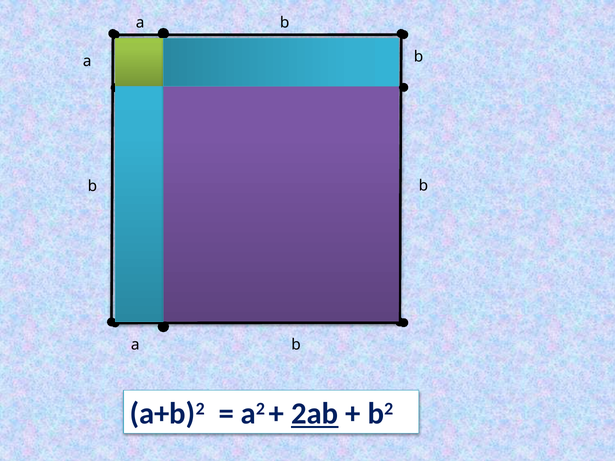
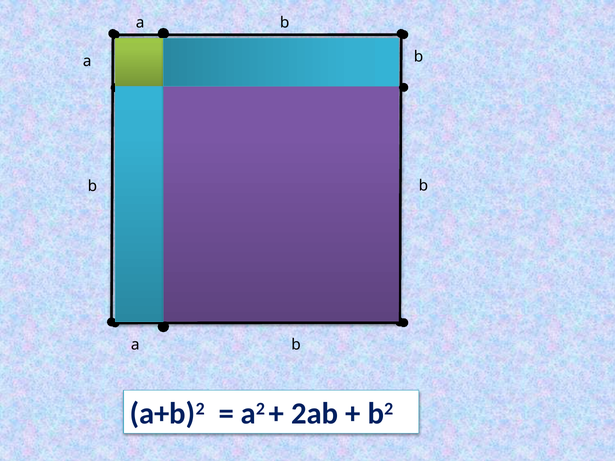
2ab underline: present -> none
